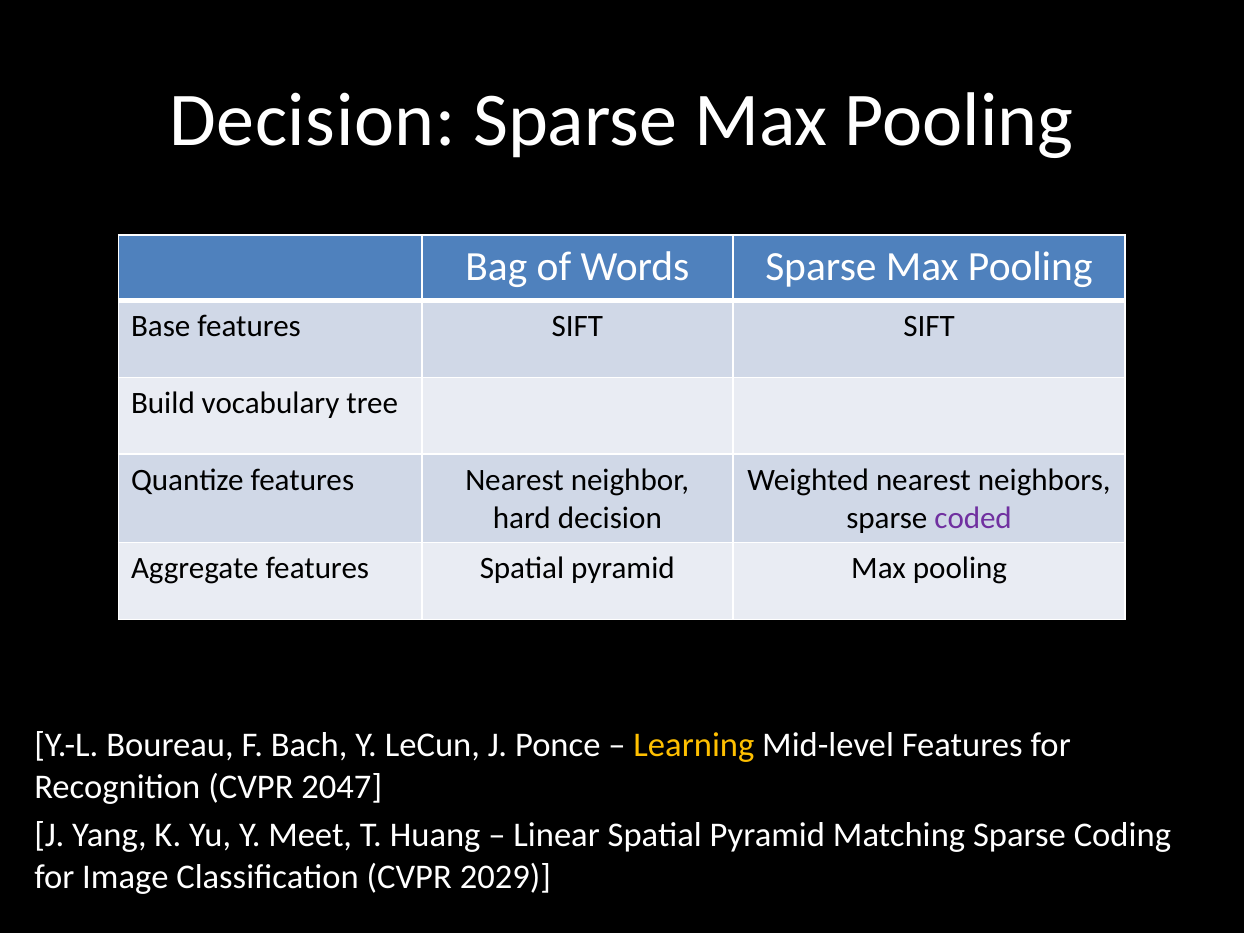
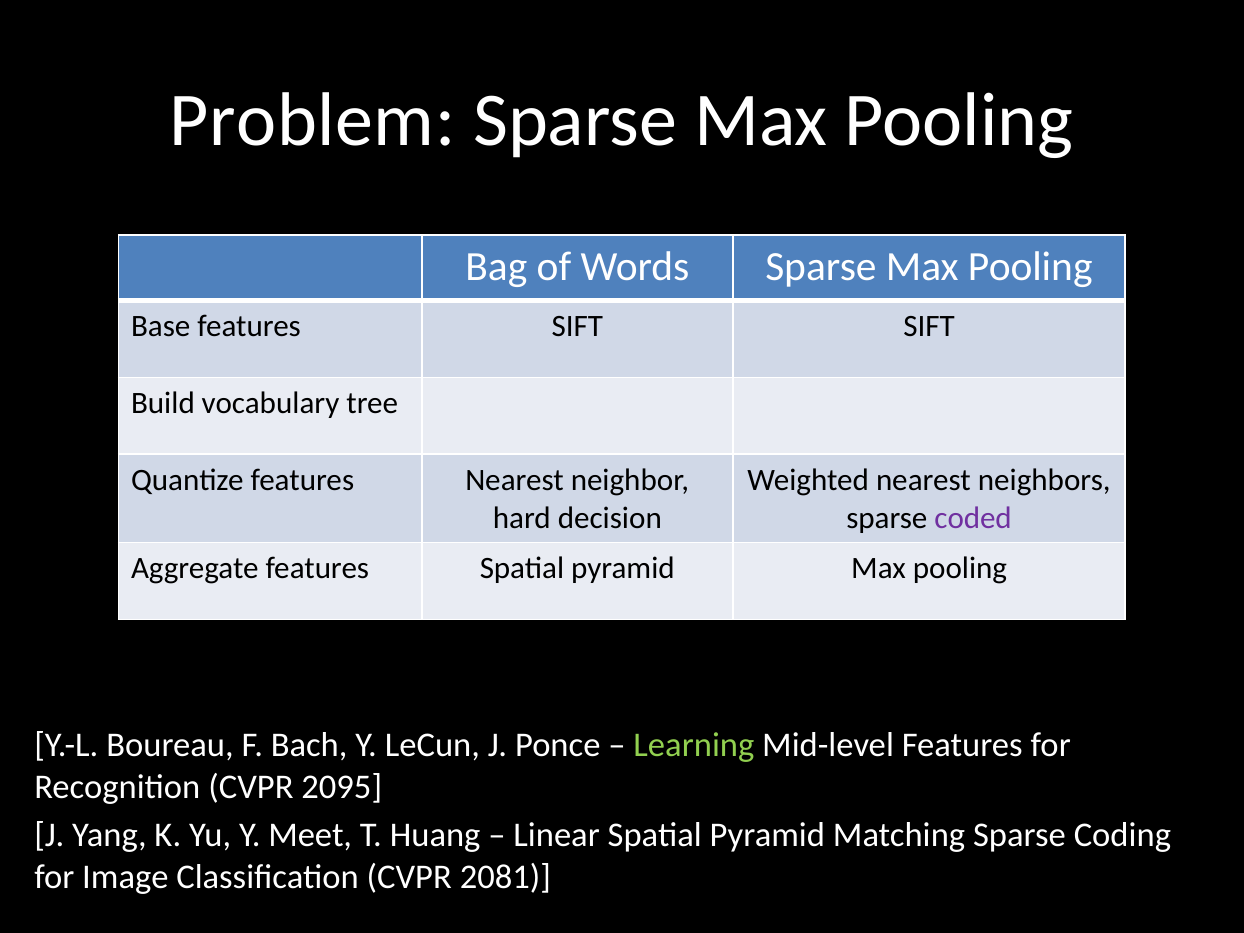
Decision at (313, 120): Decision -> Problem
Learning colour: yellow -> light green
2047: 2047 -> 2095
2029: 2029 -> 2081
